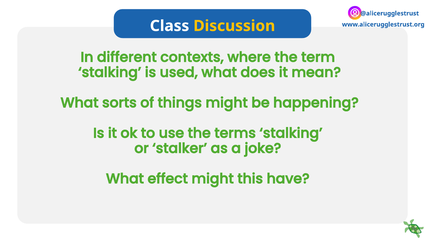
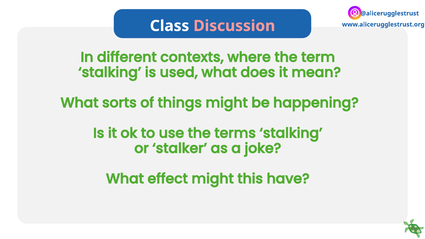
Discussion colour: yellow -> pink
